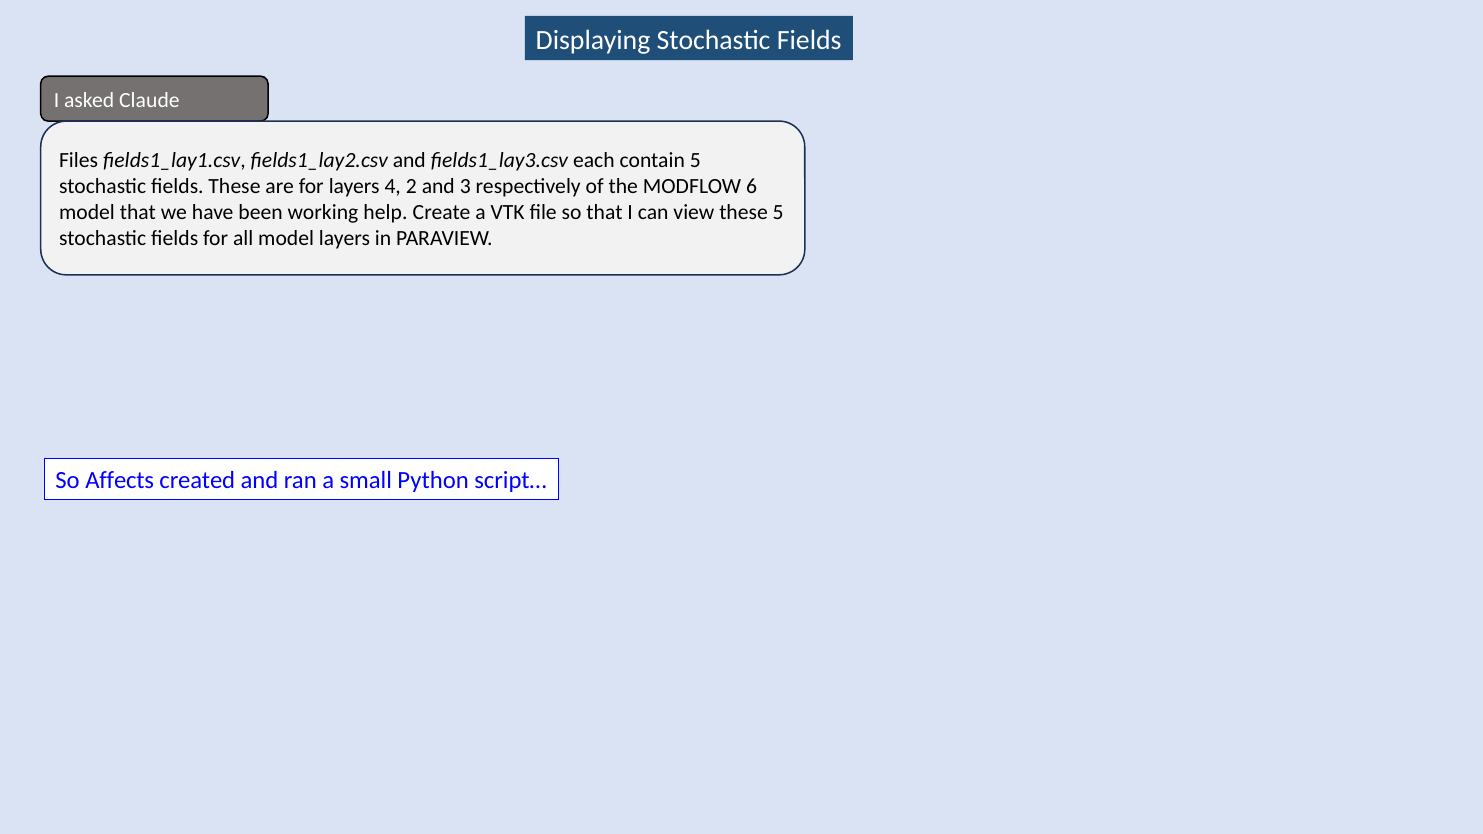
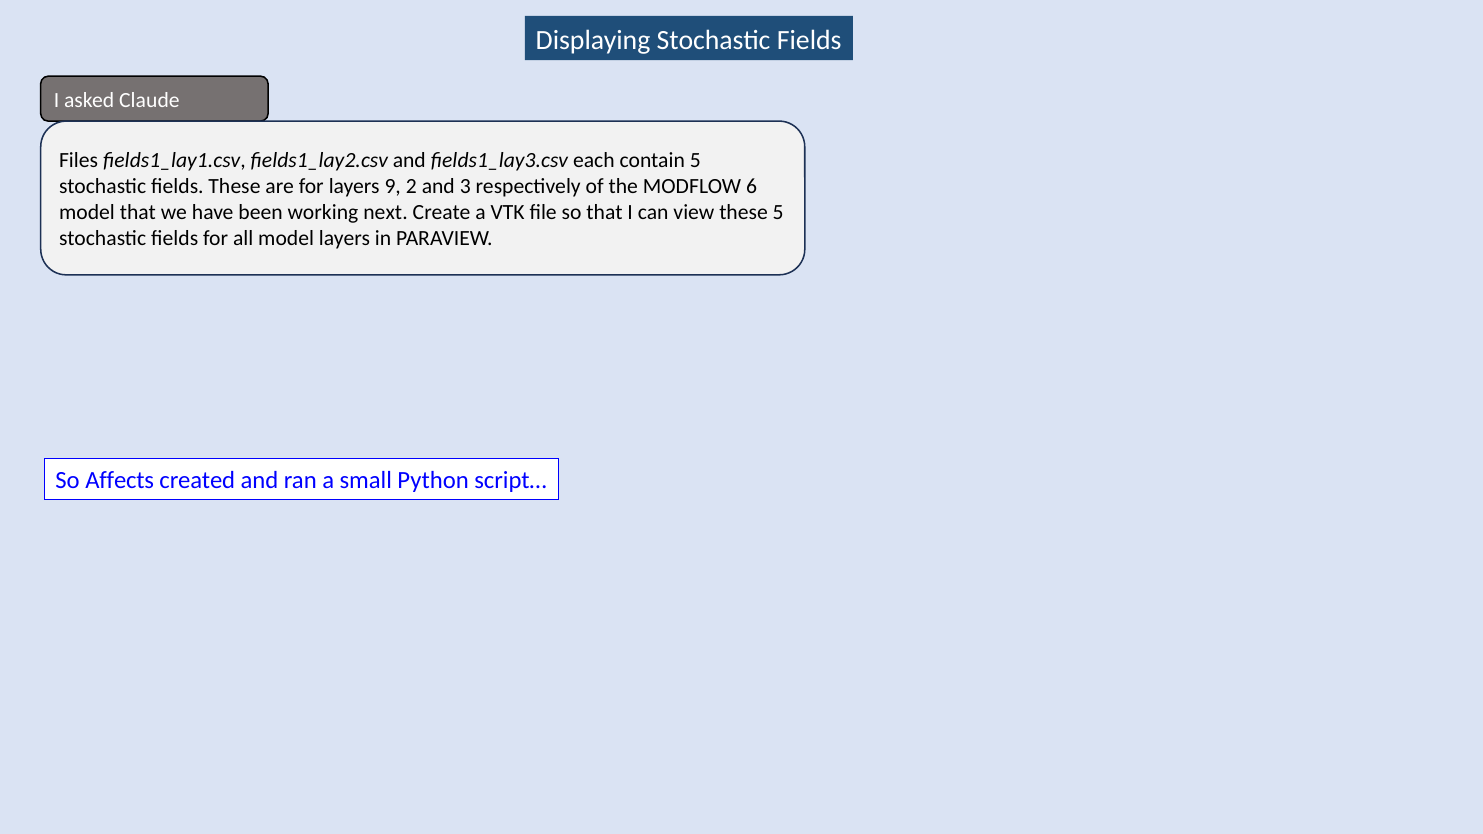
4: 4 -> 9
help: help -> next
